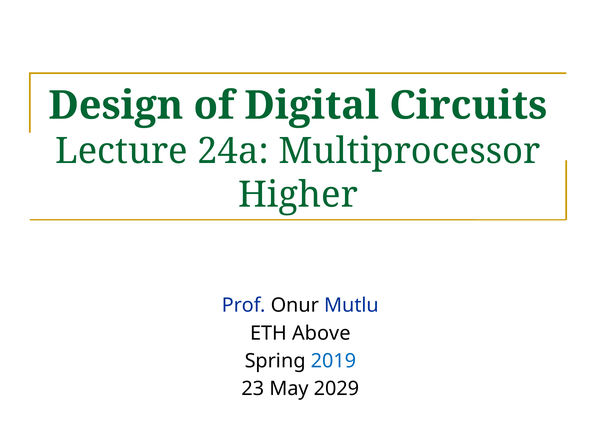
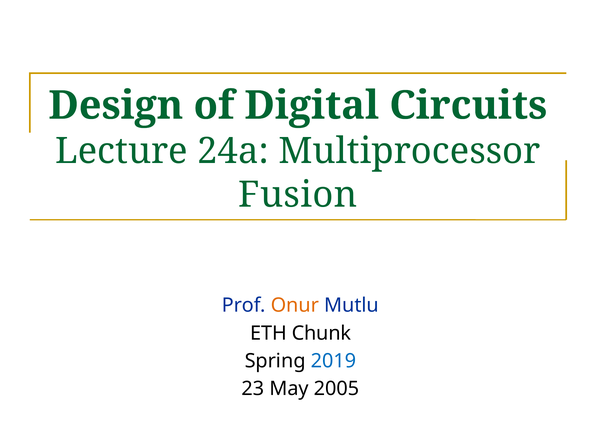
Higher: Higher -> Fusion
Onur colour: black -> orange
Above: Above -> Chunk
2029: 2029 -> 2005
